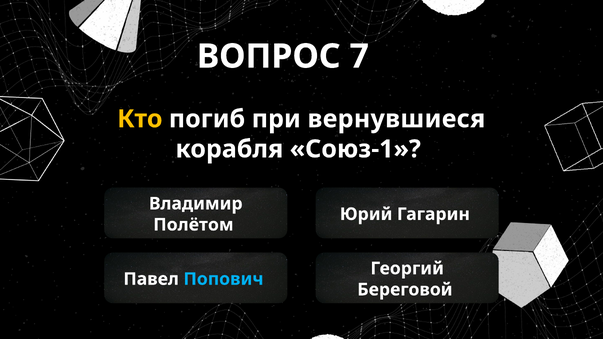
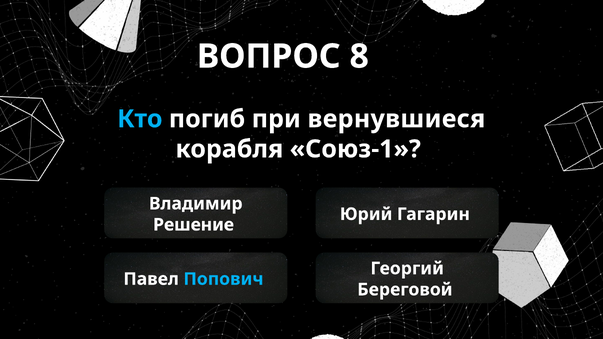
7: 7 -> 8
Кто colour: yellow -> light blue
Полётом: Полётом -> Решение
